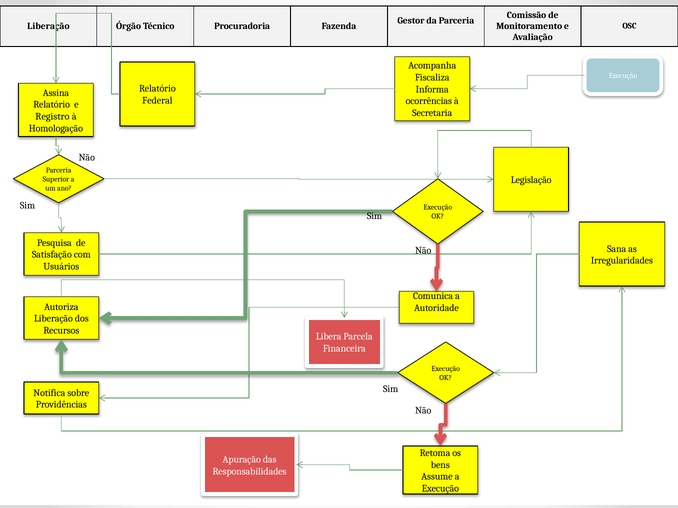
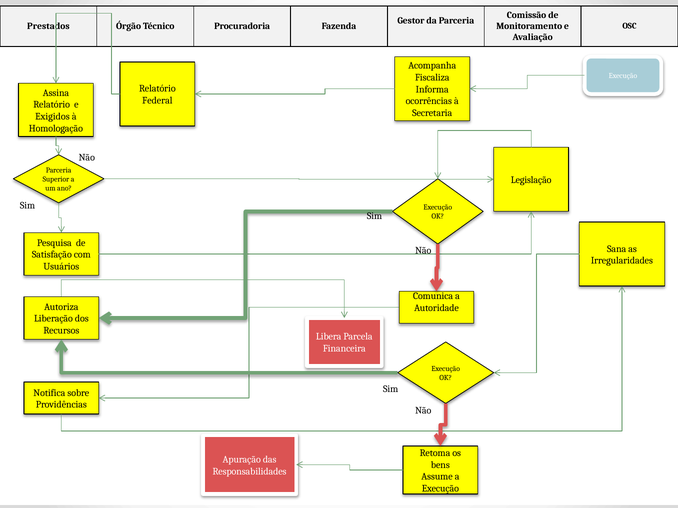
Liberação at (48, 26): Liberação -> Prestados
Registro: Registro -> Exigidos
